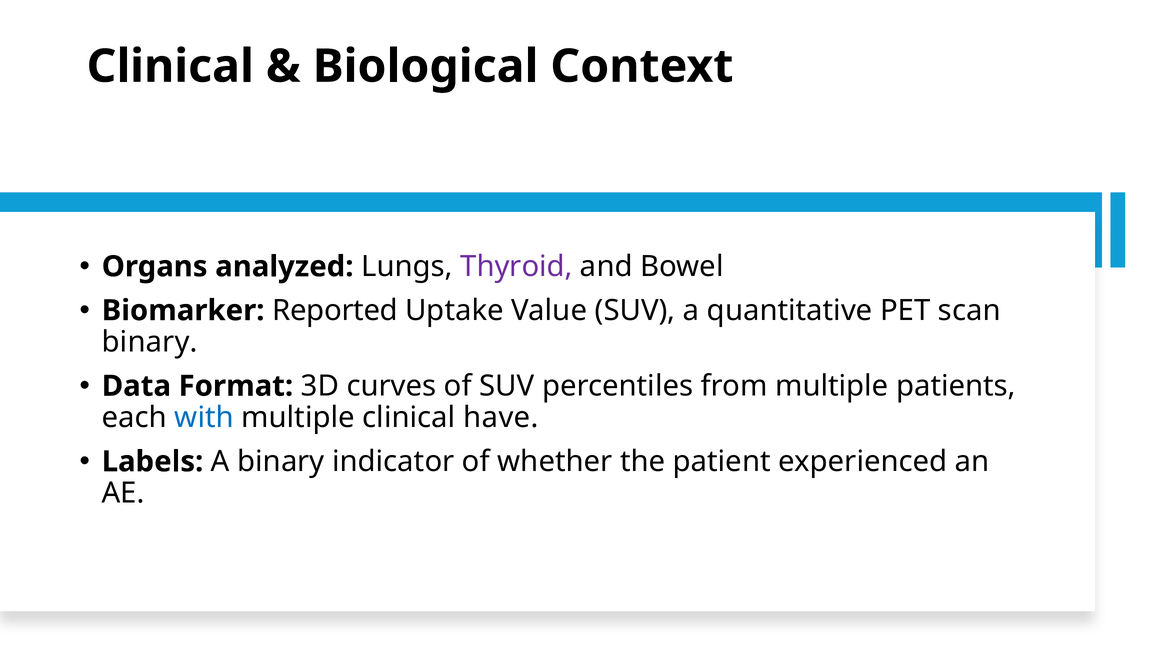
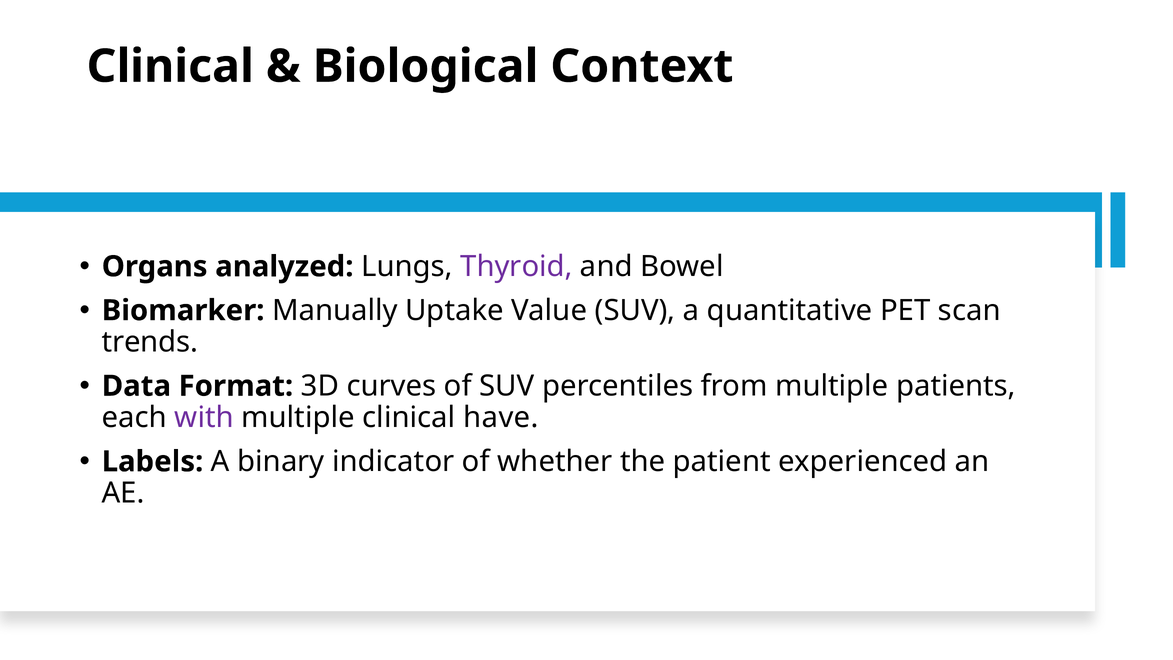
Reported: Reported -> Manually
binary at (150, 342): binary -> trends
with colour: blue -> purple
